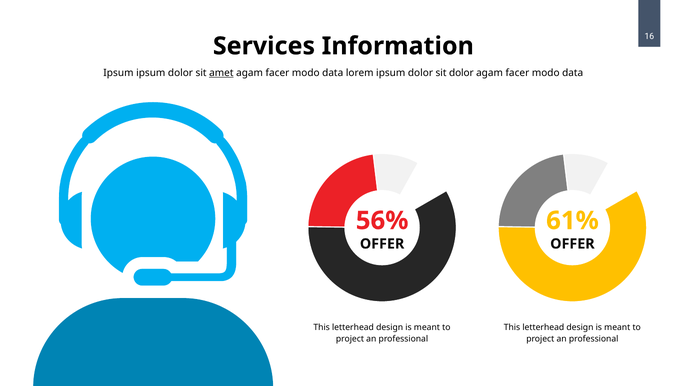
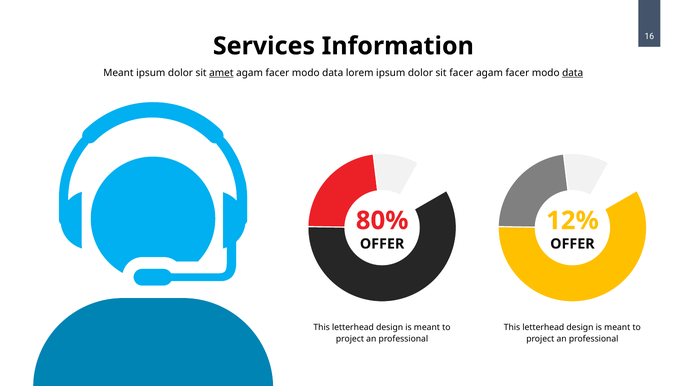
Ipsum at (118, 73): Ipsum -> Meant
sit dolor: dolor -> facer
data at (573, 73) underline: none -> present
56%: 56% -> 80%
61%: 61% -> 12%
